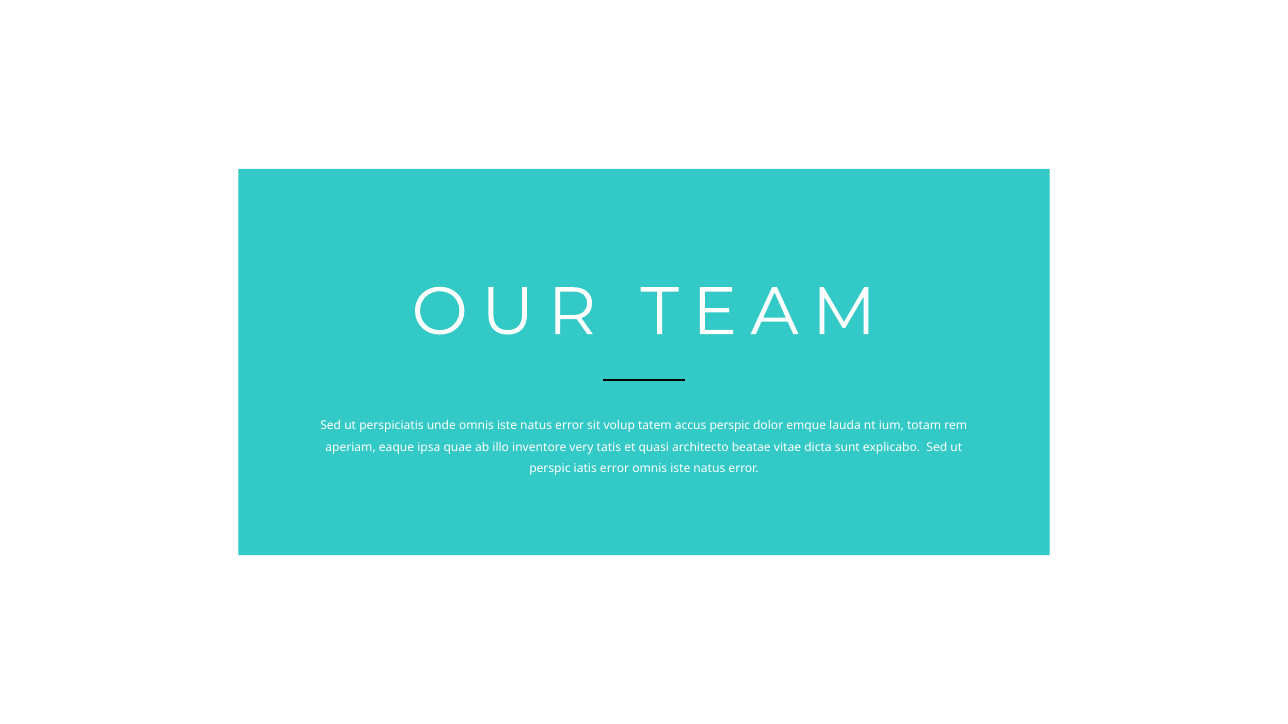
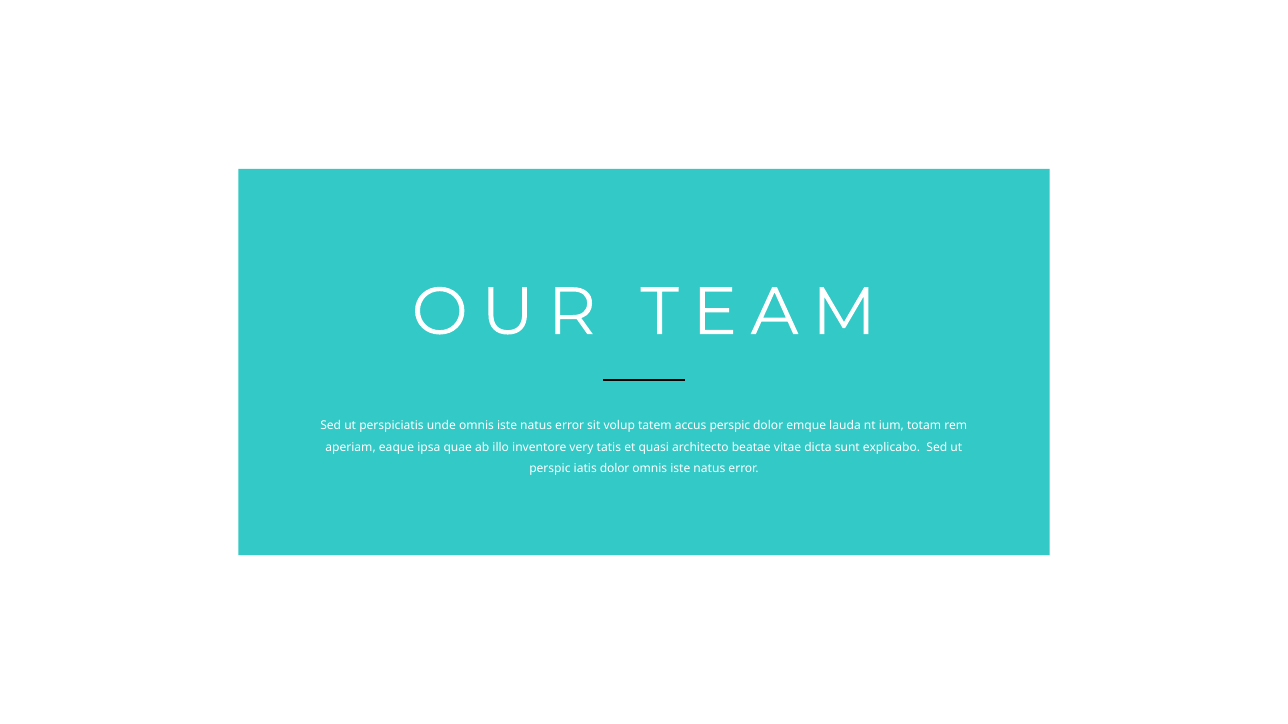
iatis error: error -> dolor
